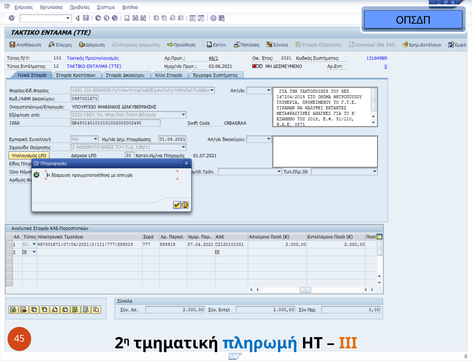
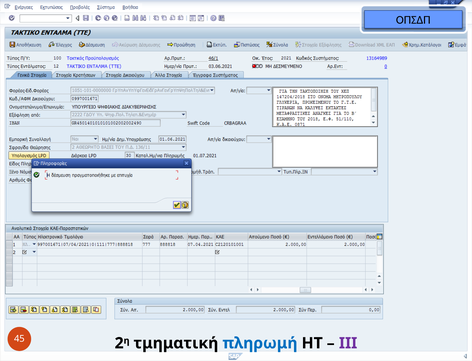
III colour: orange -> purple
